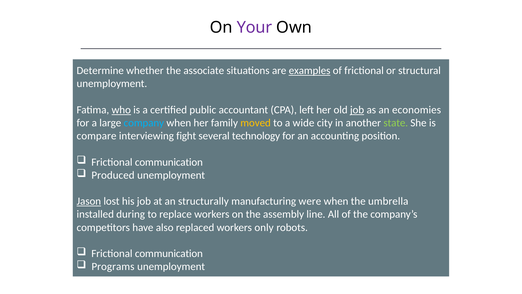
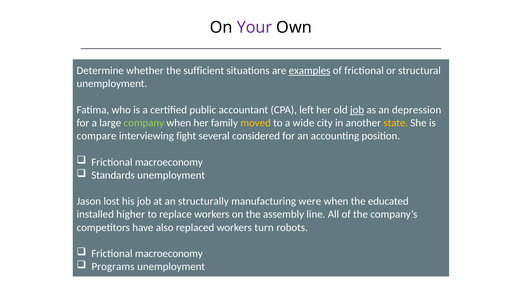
associate: associate -> sufficient
who underline: present -> none
economies: economies -> depression
company colour: light blue -> light green
state colour: light green -> yellow
technology: technology -> considered
communication at (169, 162): communication -> macroeconomy
Produced: Produced -> Standards
Jason underline: present -> none
umbrella: umbrella -> educated
during: during -> higher
only: only -> turn
communication at (169, 253): communication -> macroeconomy
